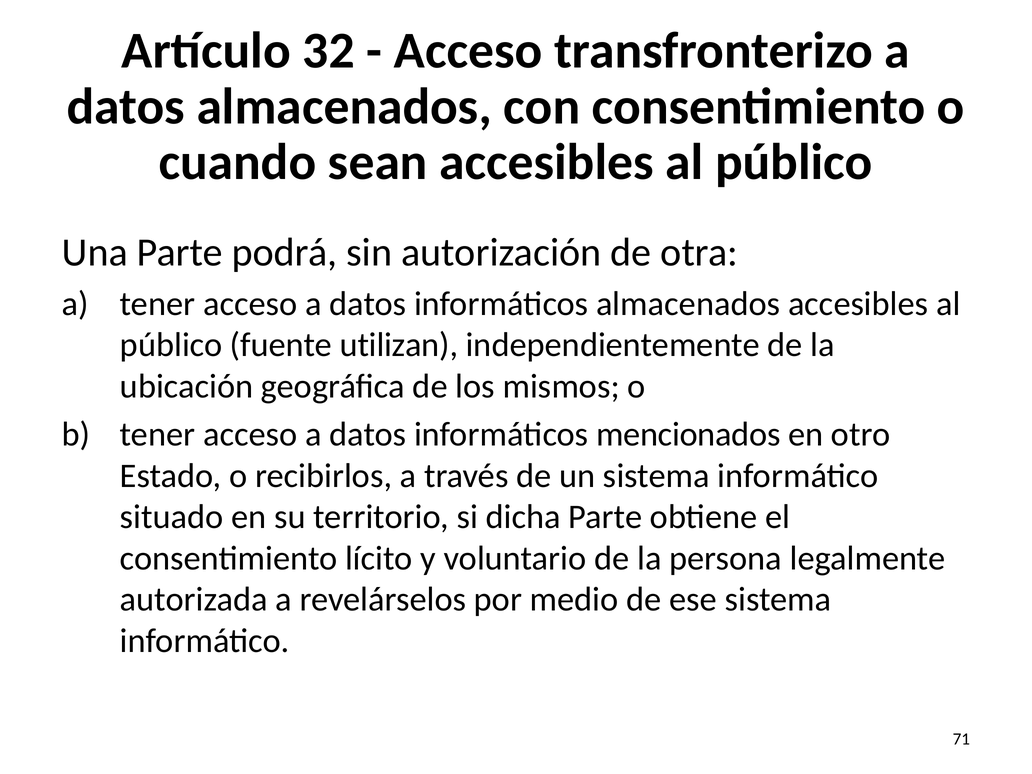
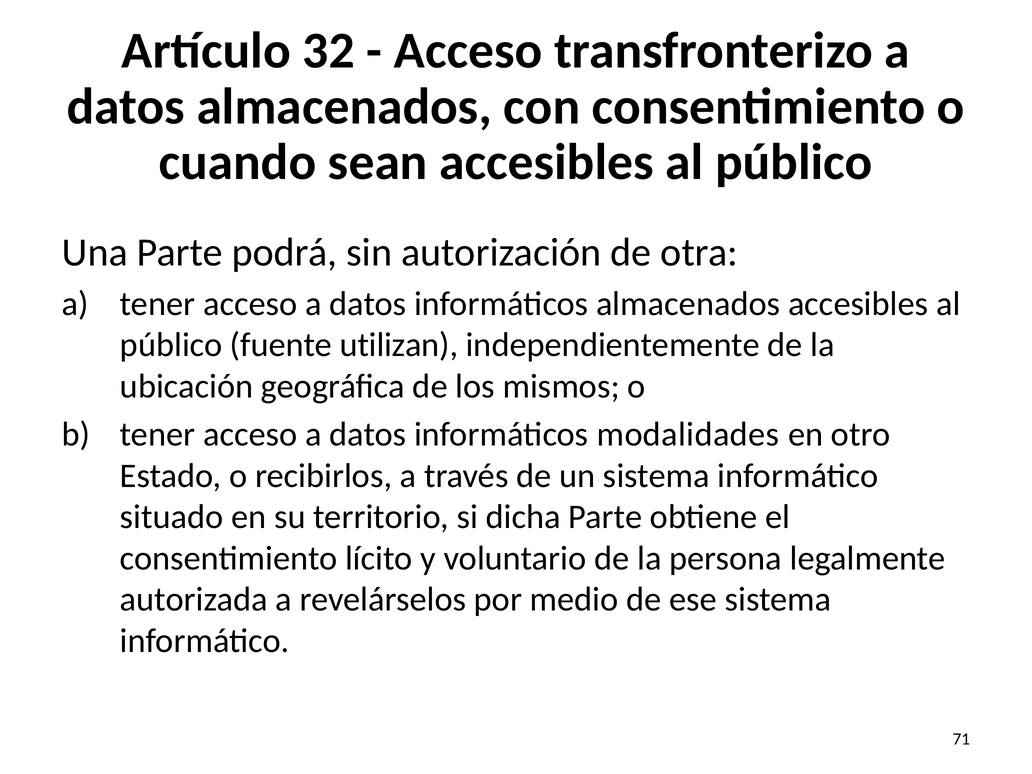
mencionados: mencionados -> modalidades
